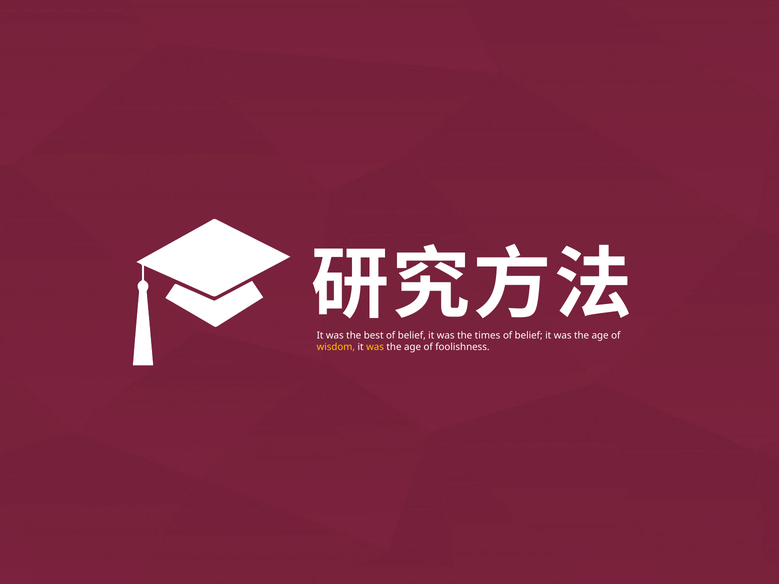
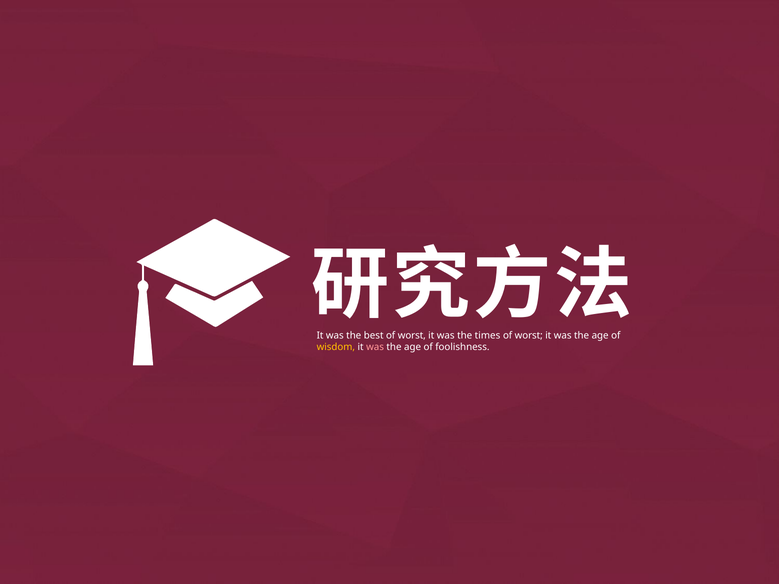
best of belief: belief -> worst
belief at (529, 336): belief -> worst
was at (375, 347) colour: yellow -> pink
